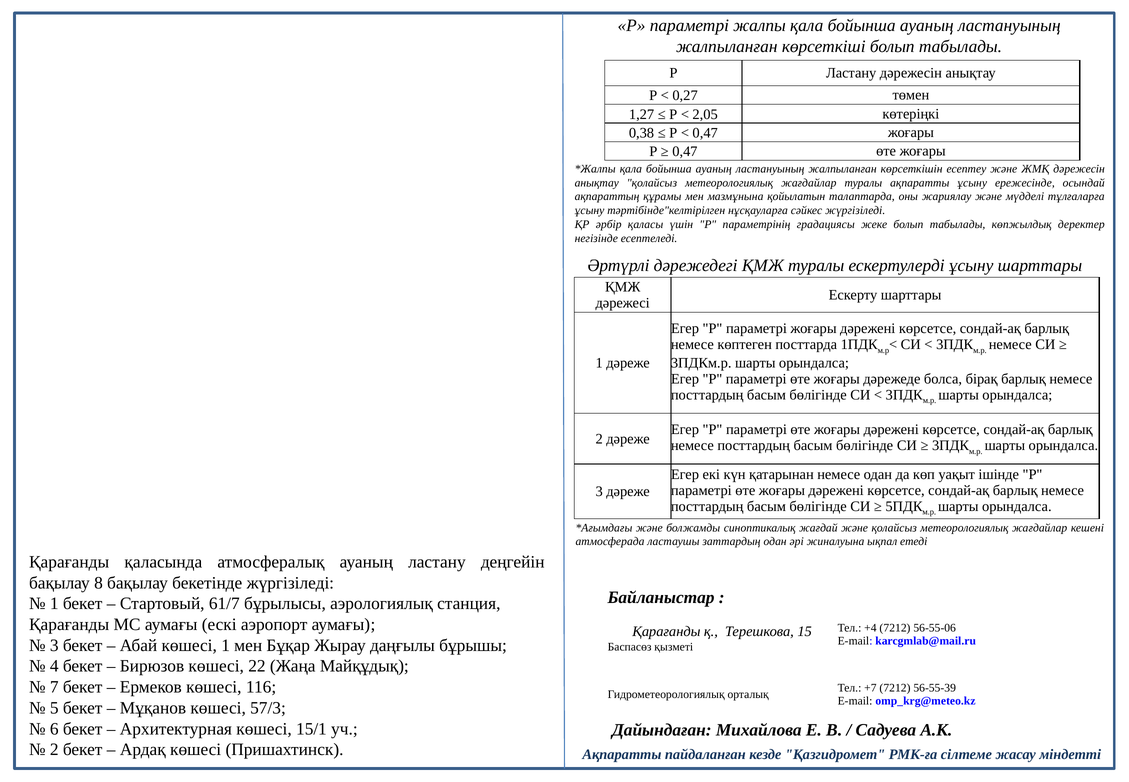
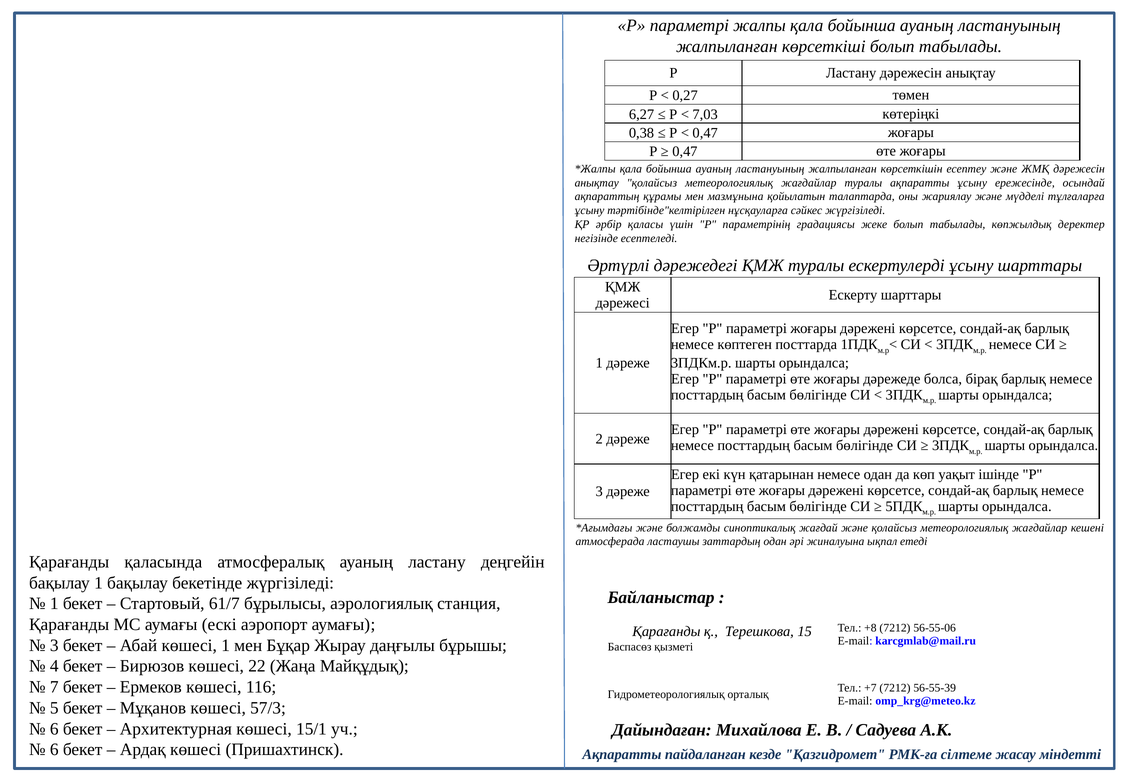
1,27: 1,27 -> 6,27
2,05: 2,05 -> 7,03
бақылау 8: 8 -> 1
+4: +4 -> +8
2 at (54, 749): 2 -> 6
